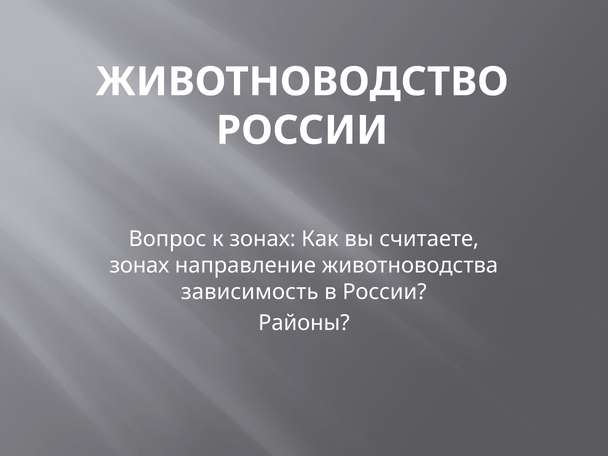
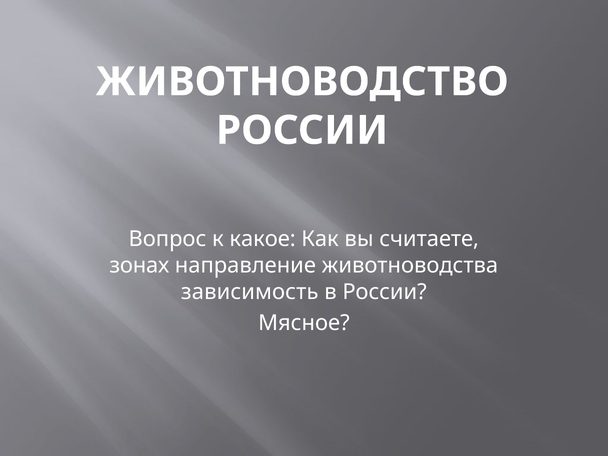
к зонах: зонах -> какое
Районы: Районы -> Мясное
